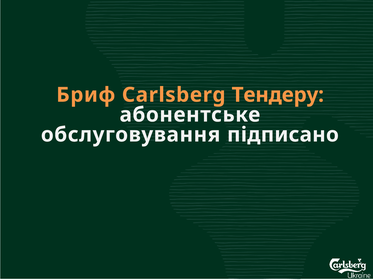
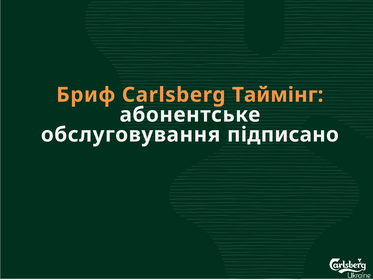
Тендеру: Тендеру -> Таймінг
